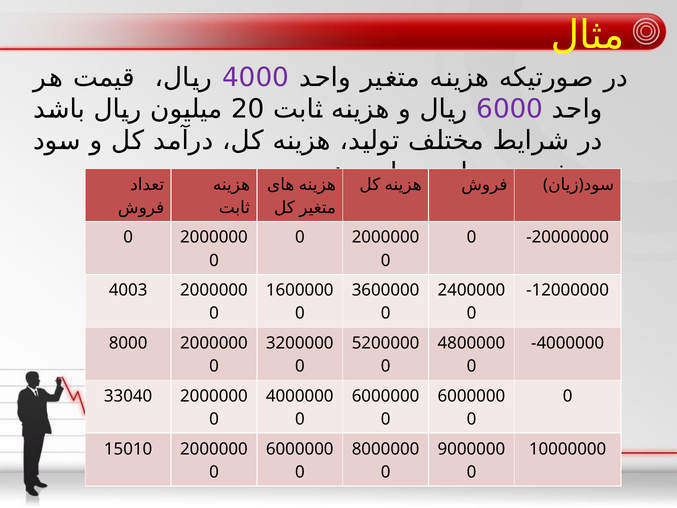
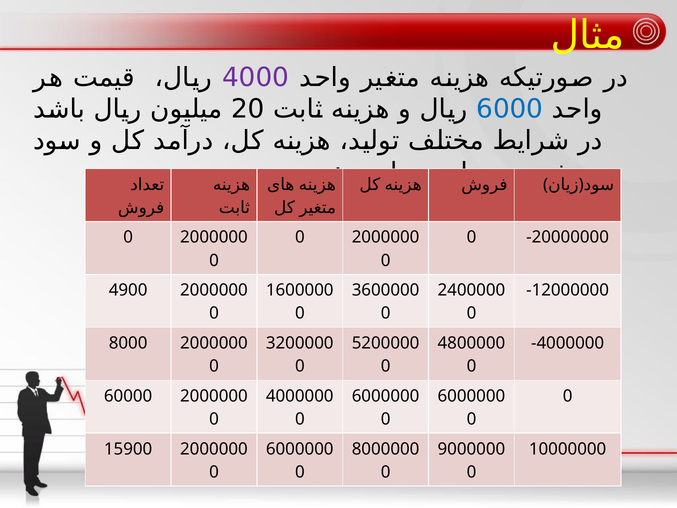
6000 colour: purple -> blue
4003: 4003 -> 4900
33040: 33040 -> 60000
15010: 15010 -> 15900
